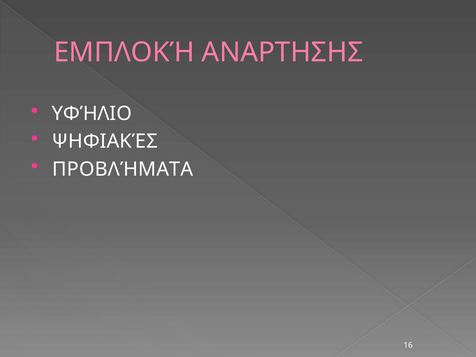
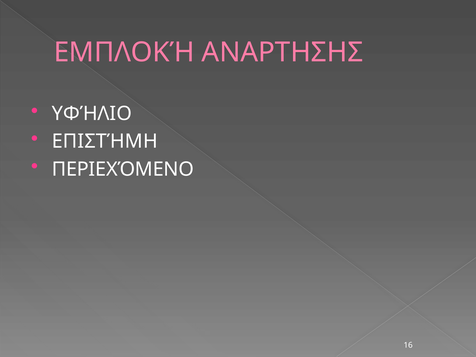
ΨΗΦΙΑΚΈΣ: ΨΗΦΙΑΚΈΣ -> ΕΠΙΣΤΉΜΗ
ΠΡΟΒΛΉΜΑΤΑ: ΠΡΟΒΛΉΜΑΤΑ -> ΠΕΡΙΕΧΌΜΕΝΟ
